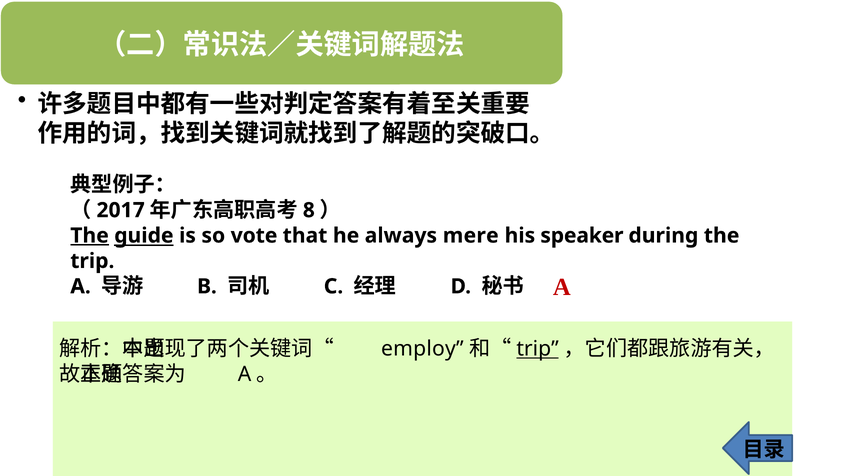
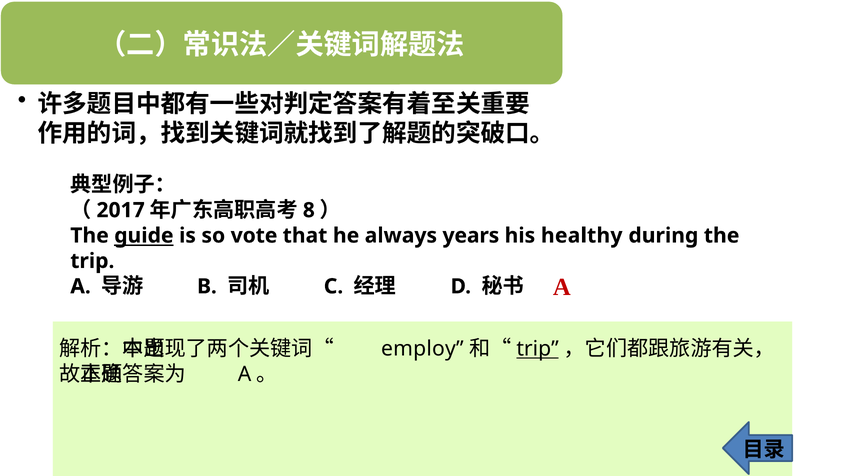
The at (90, 235) underline: present -> none
mere: mere -> years
speaker: speaker -> healthy
